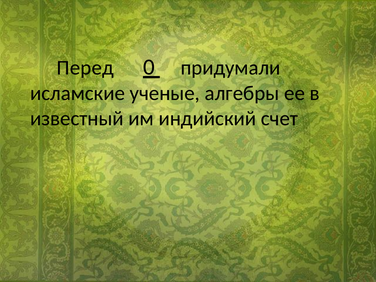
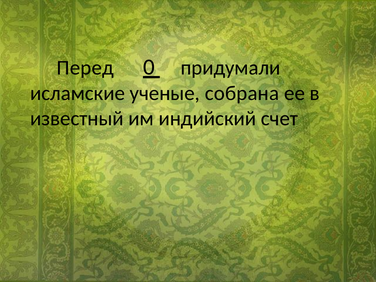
алгебры: алгебры -> собрана
